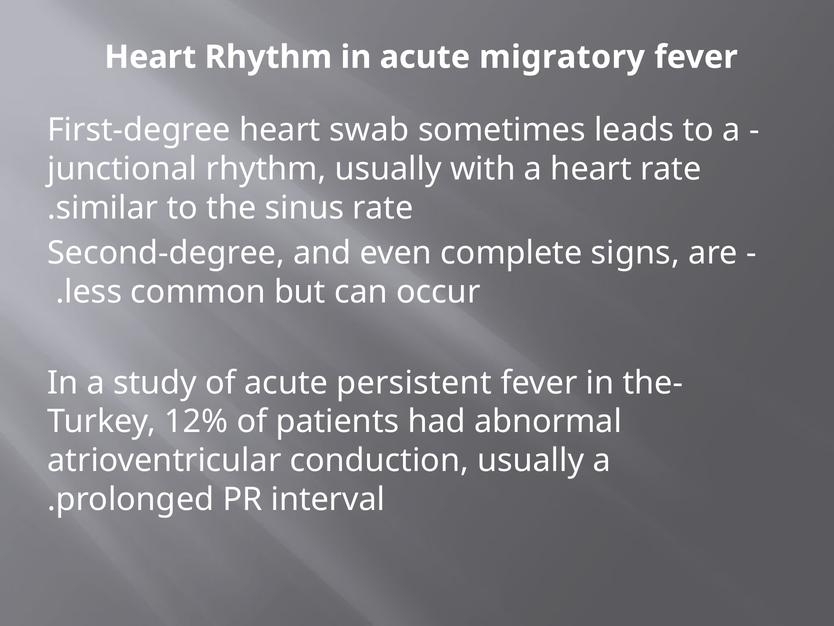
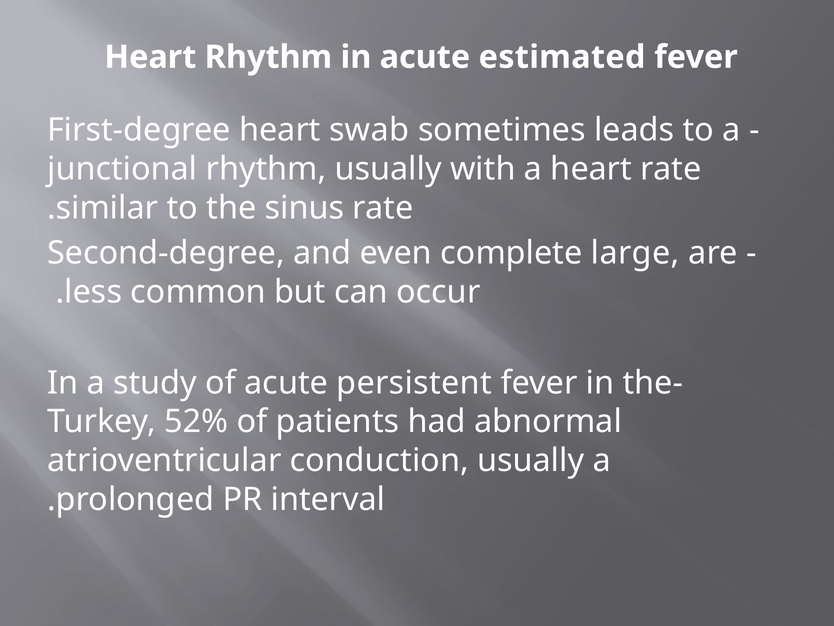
migratory: migratory -> estimated
signs: signs -> large
12%: 12% -> 52%
